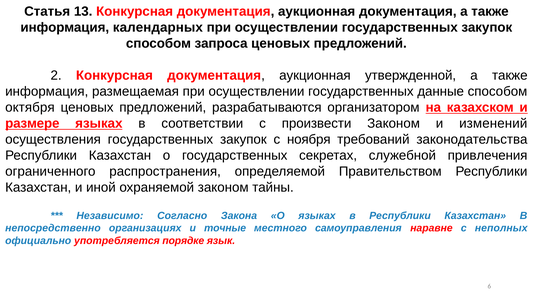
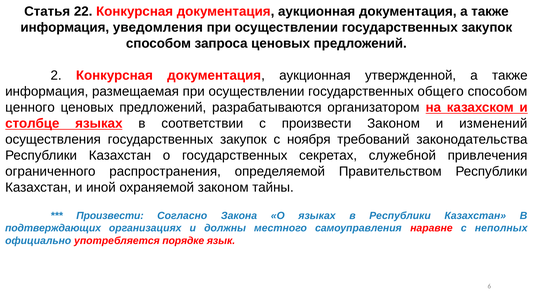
13: 13 -> 22
календарных: календарных -> уведомления
данные: данные -> общего
октября: октября -> ценного
размере: размере -> столбце
Независимо at (110, 215): Независимо -> Произвести
непосредственно: непосредственно -> подтверждающих
точные: точные -> должны
